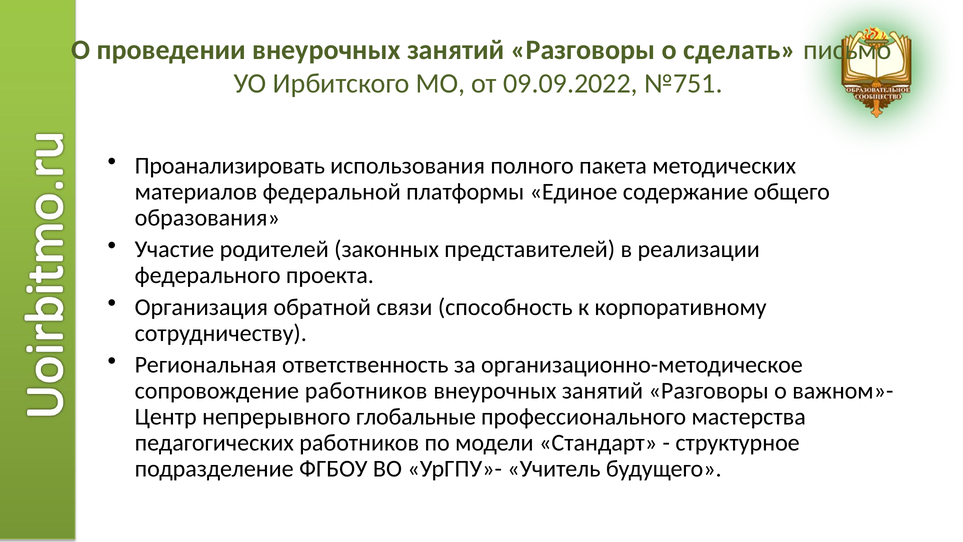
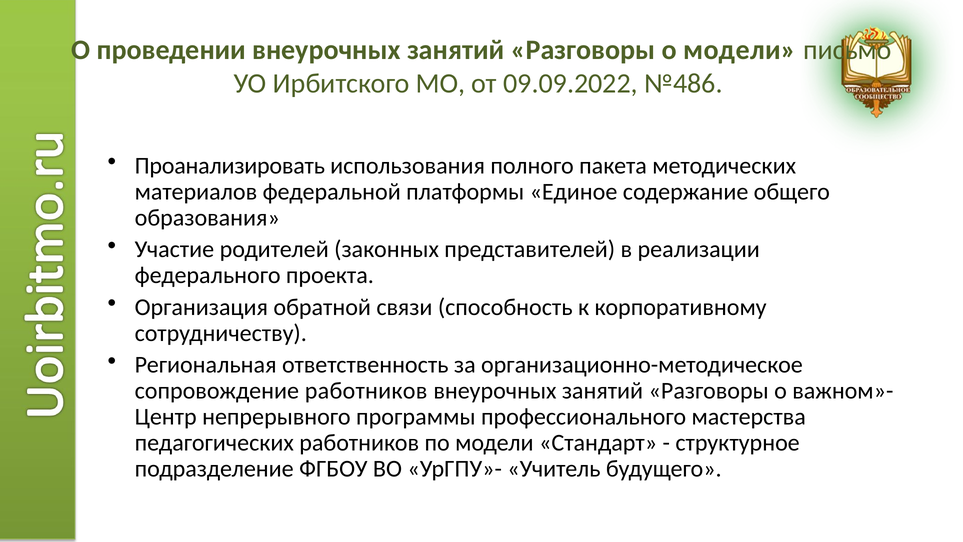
о сделать: сделать -> модели
№751: №751 -> №486
глобальные: глобальные -> программы
